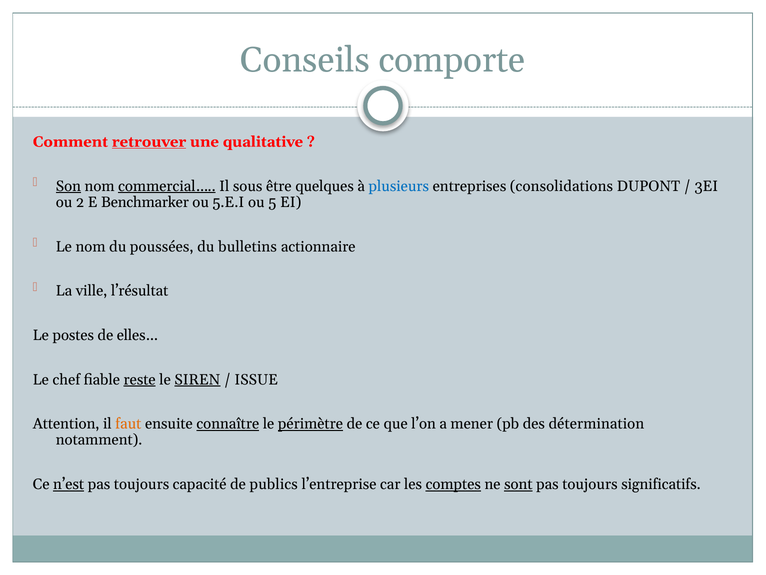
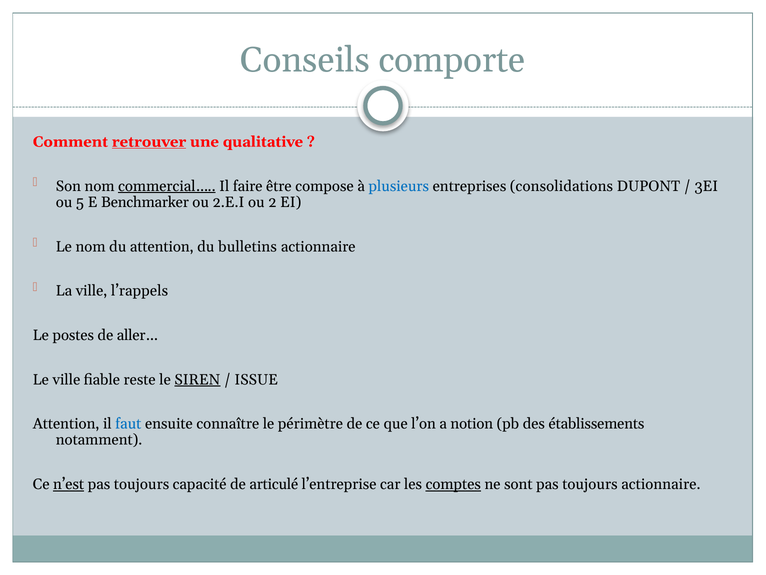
Son underline: present -> none
sous: sous -> faire
quelques: quelques -> compose
2: 2 -> 5
5.E.I: 5.E.I -> 2.E.I
5: 5 -> 2
du poussées: poussées -> attention
l’résultat: l’résultat -> l’rappels
elles…: elles… -> aller…
Le chef: chef -> ville
reste underline: present -> none
faut colour: orange -> blue
connaître underline: present -> none
périmètre underline: present -> none
mener: mener -> notion
détermination: détermination -> établissements
publics: publics -> articulé
sont underline: present -> none
toujours significatifs: significatifs -> actionnaire
